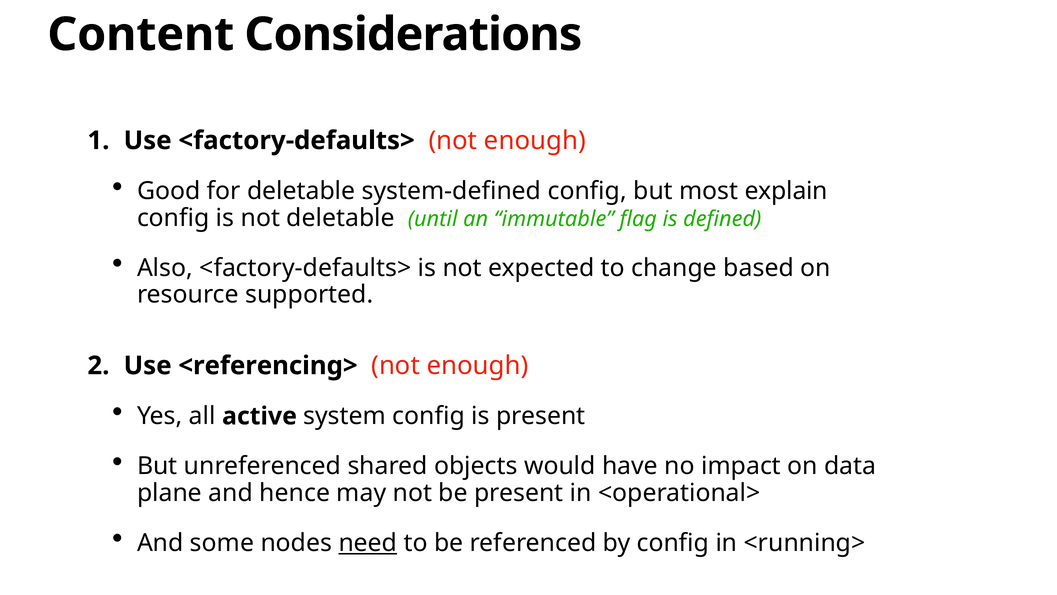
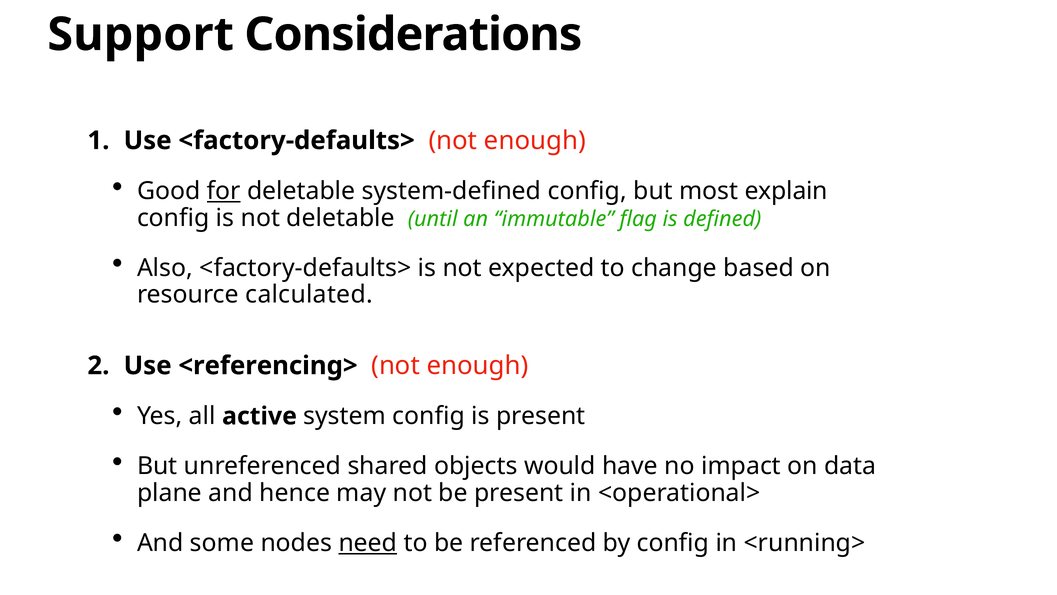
Content: Content -> Support
for underline: none -> present
supported: supported -> calculated
